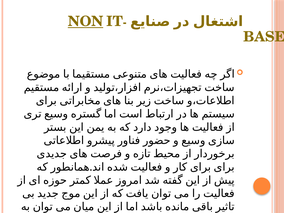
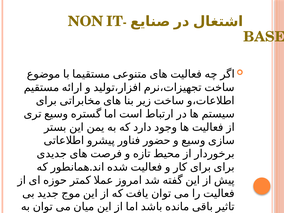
NON underline: present -> none
